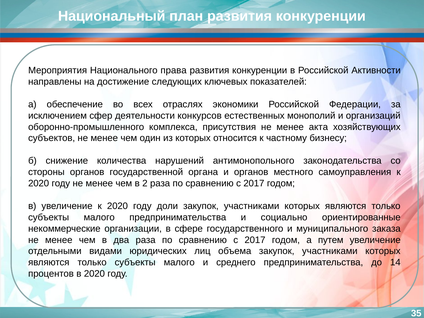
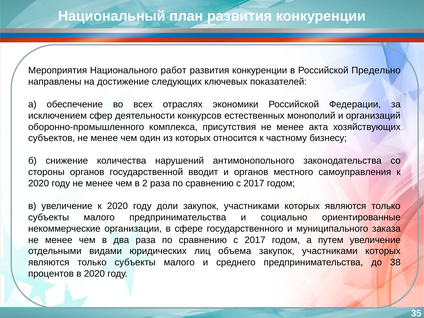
права: права -> работ
Активности: Активности -> Предельно
органа: органа -> вводит
14: 14 -> 38
